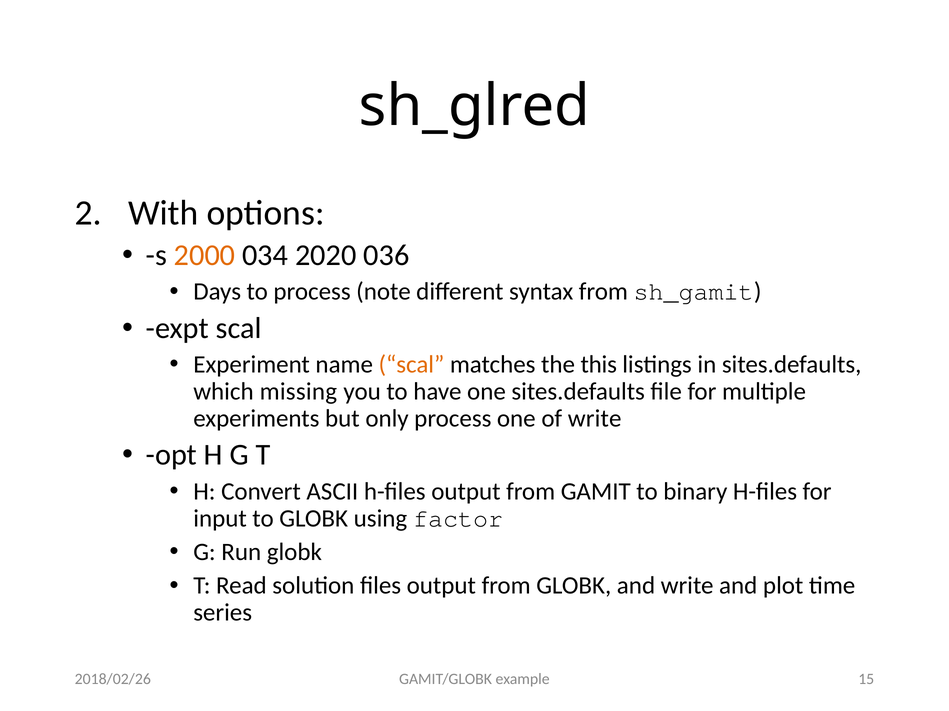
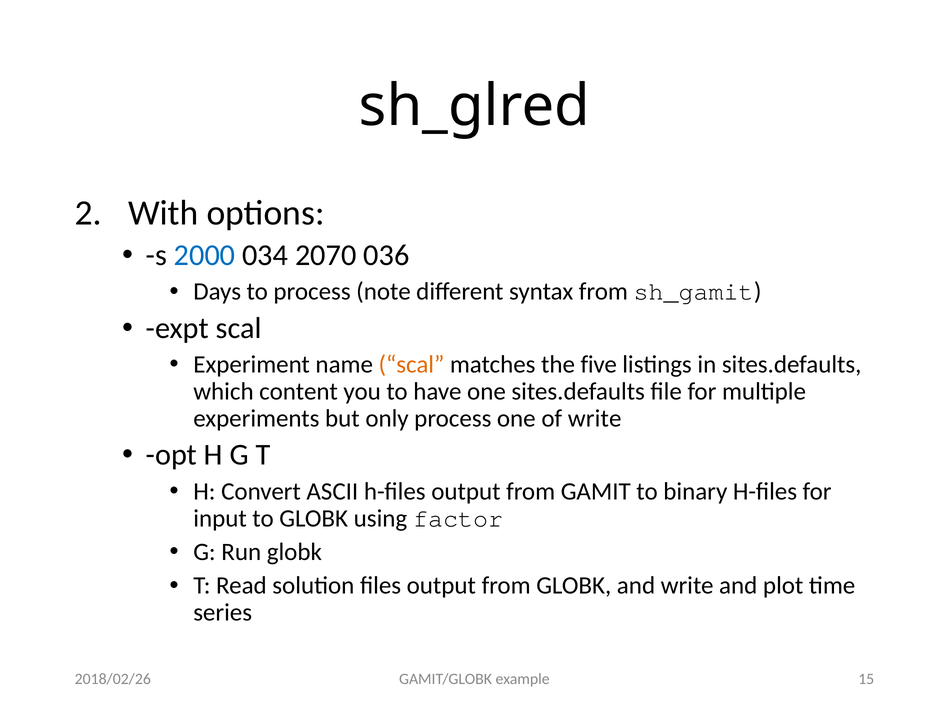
2000 colour: orange -> blue
2020: 2020 -> 2070
this: this -> five
missing: missing -> content
